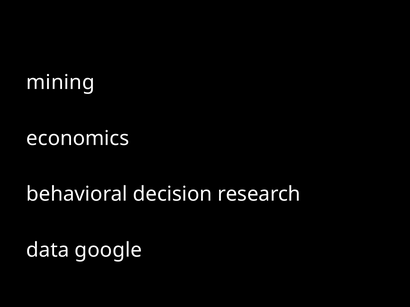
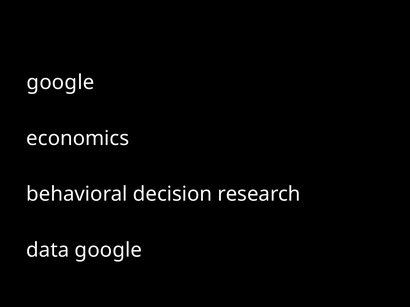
mining at (61, 83): mining -> google
